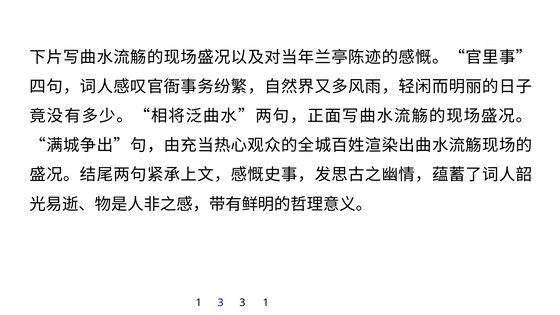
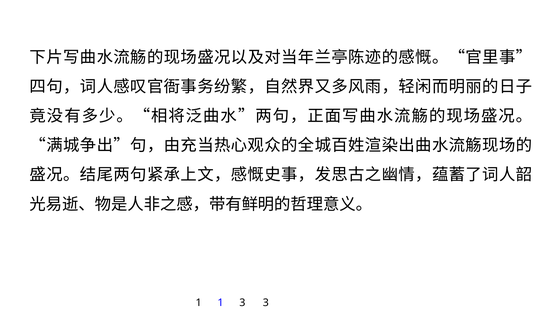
1 3: 3 -> 1
3 1: 1 -> 3
